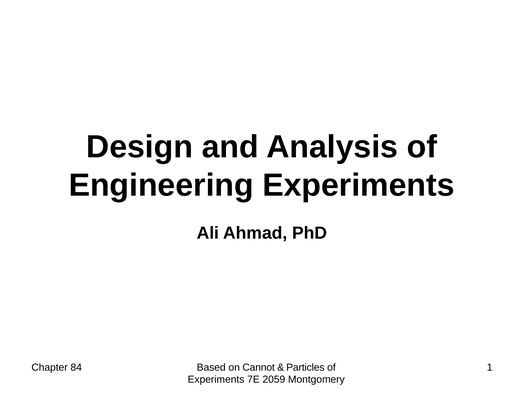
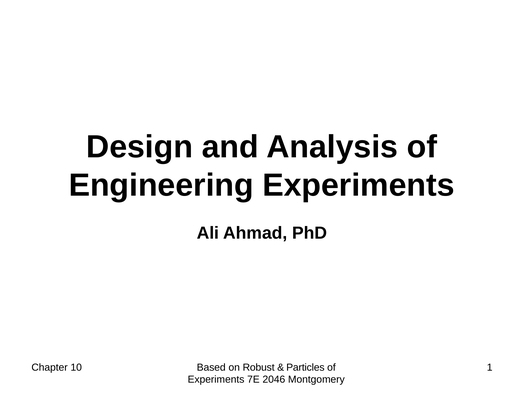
84: 84 -> 10
Cannot: Cannot -> Robust
2059: 2059 -> 2046
